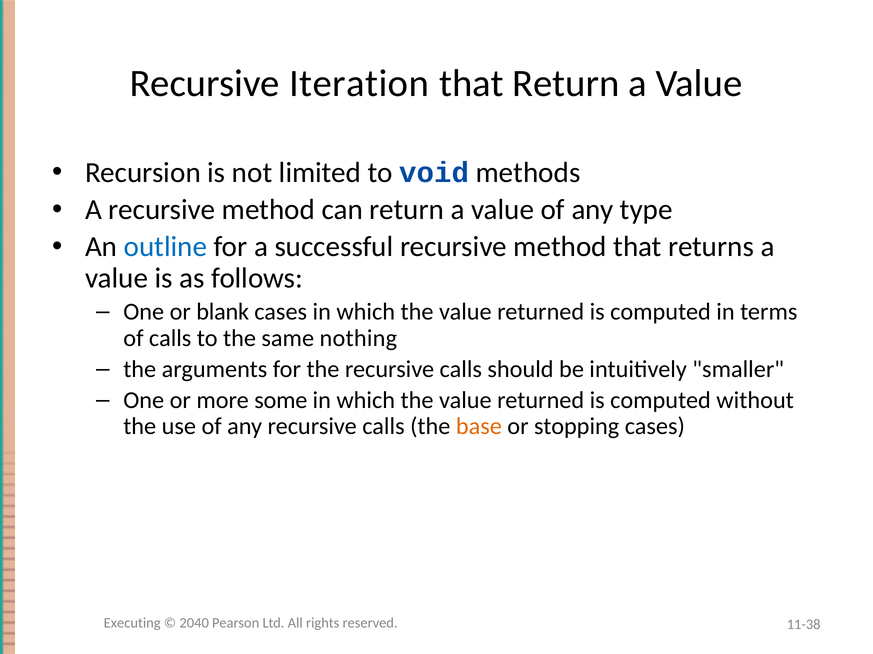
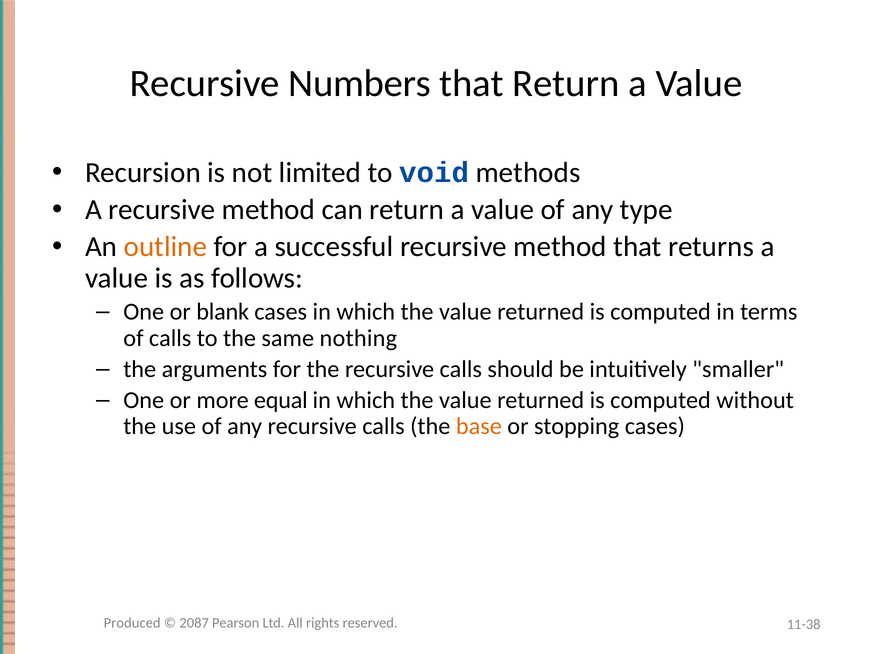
Iteration: Iteration -> Numbers
outline colour: blue -> orange
some: some -> equal
Executing: Executing -> Produced
2040: 2040 -> 2087
